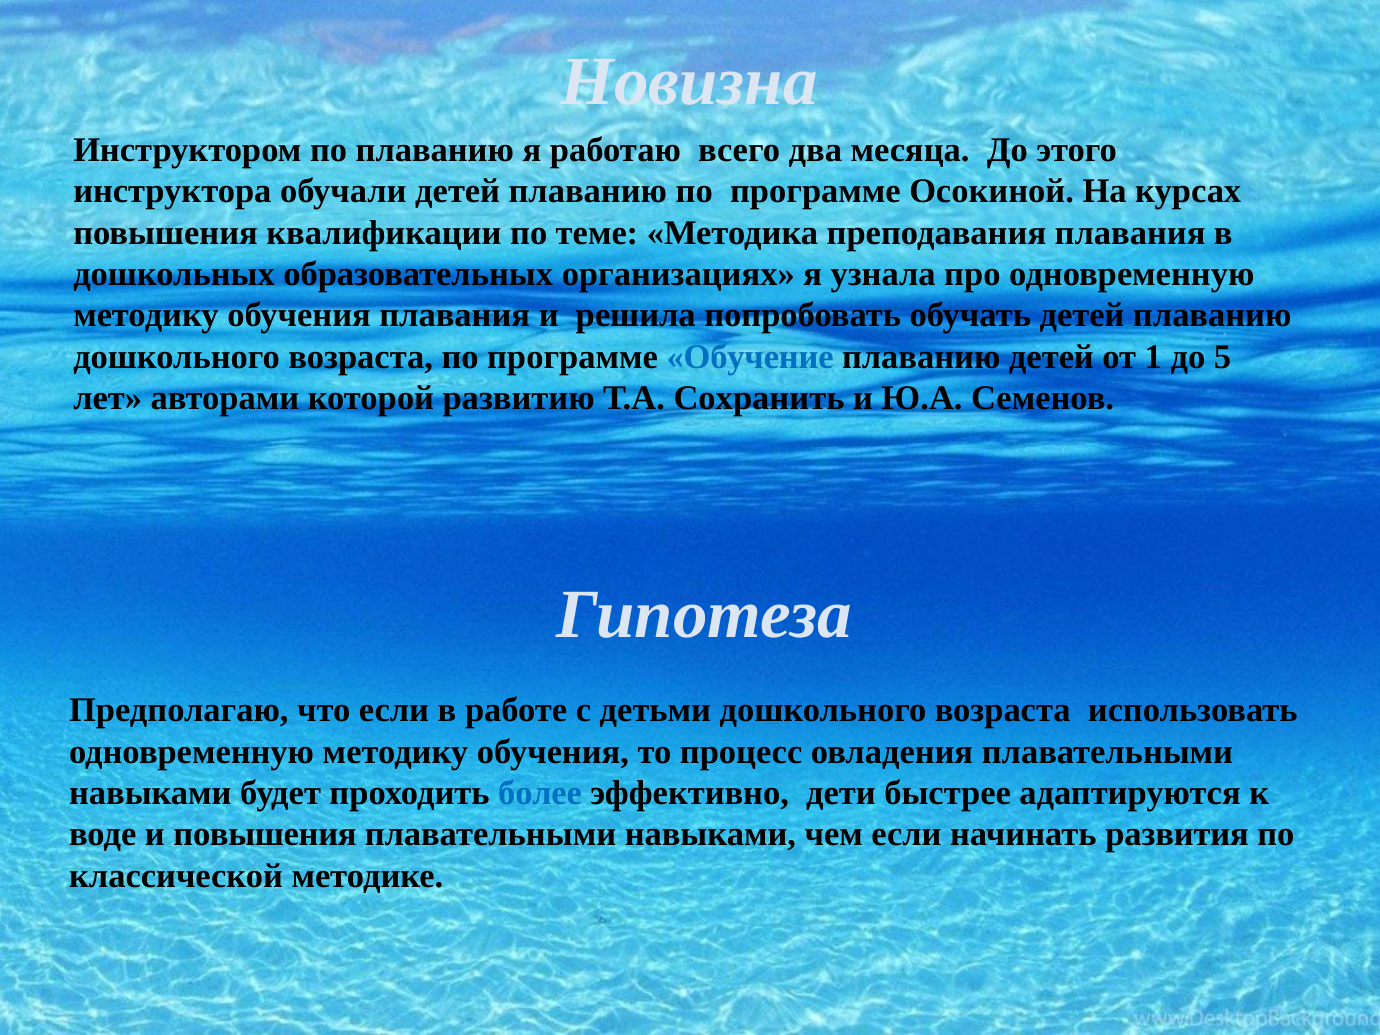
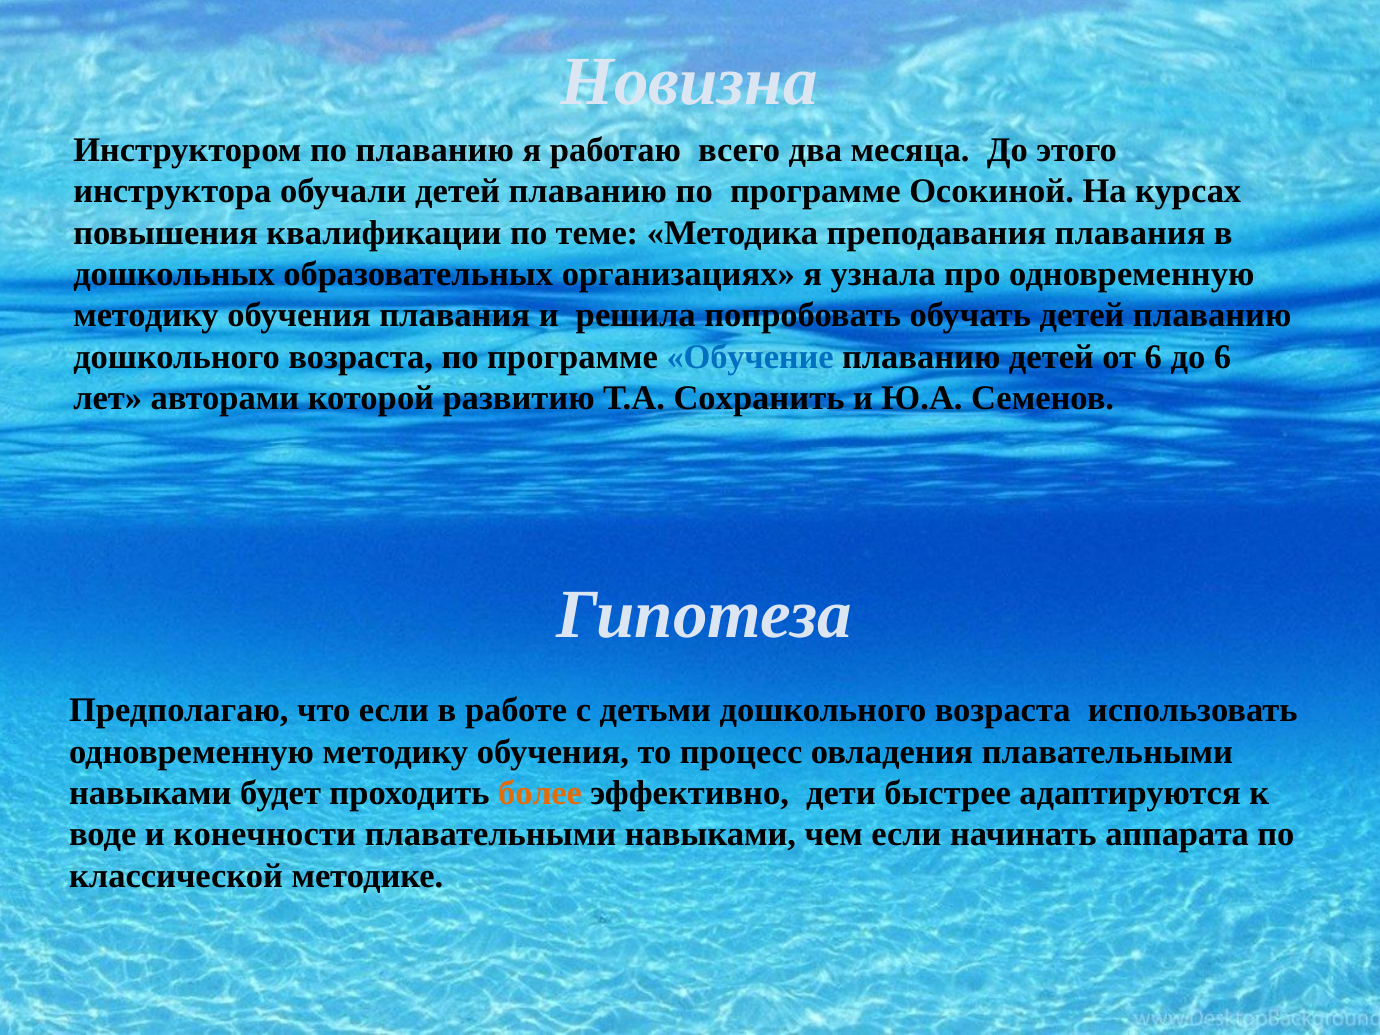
от 1: 1 -> 6
до 5: 5 -> 6
более colour: blue -> orange
и повышения: повышения -> конечности
развития: развития -> аппарата
